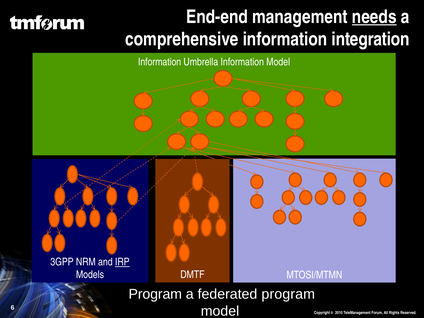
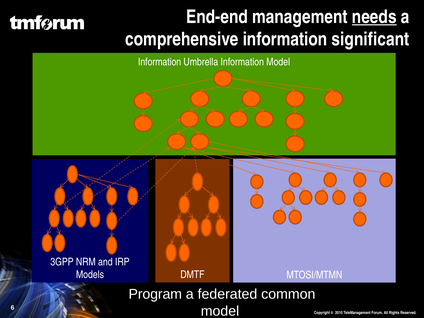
integration: integration -> significant
IRP underline: present -> none
federated program: program -> common
